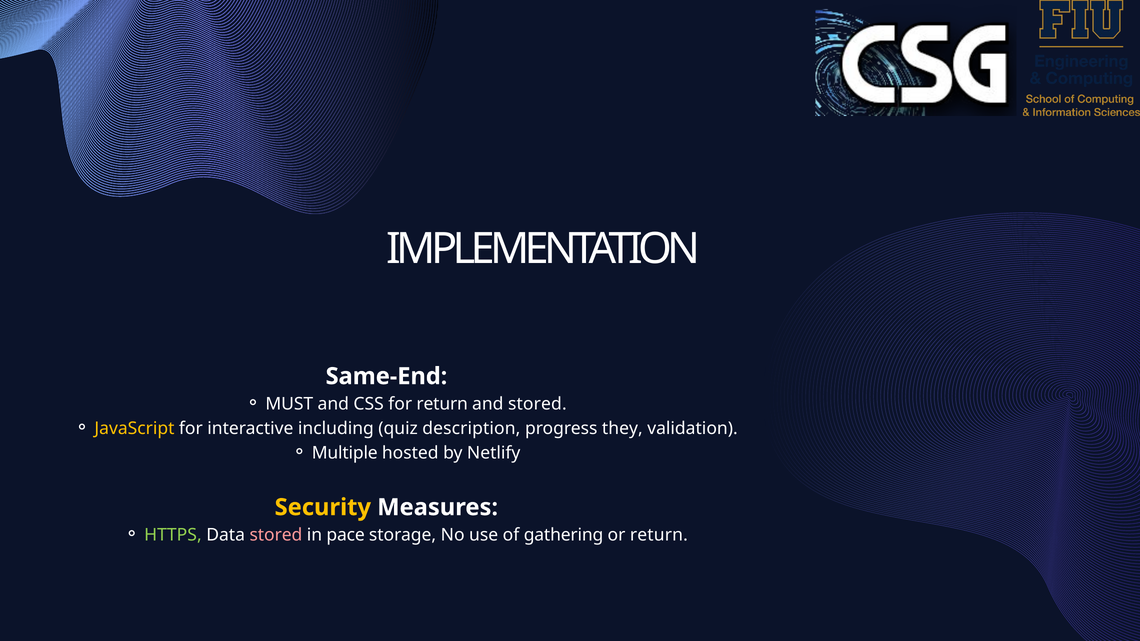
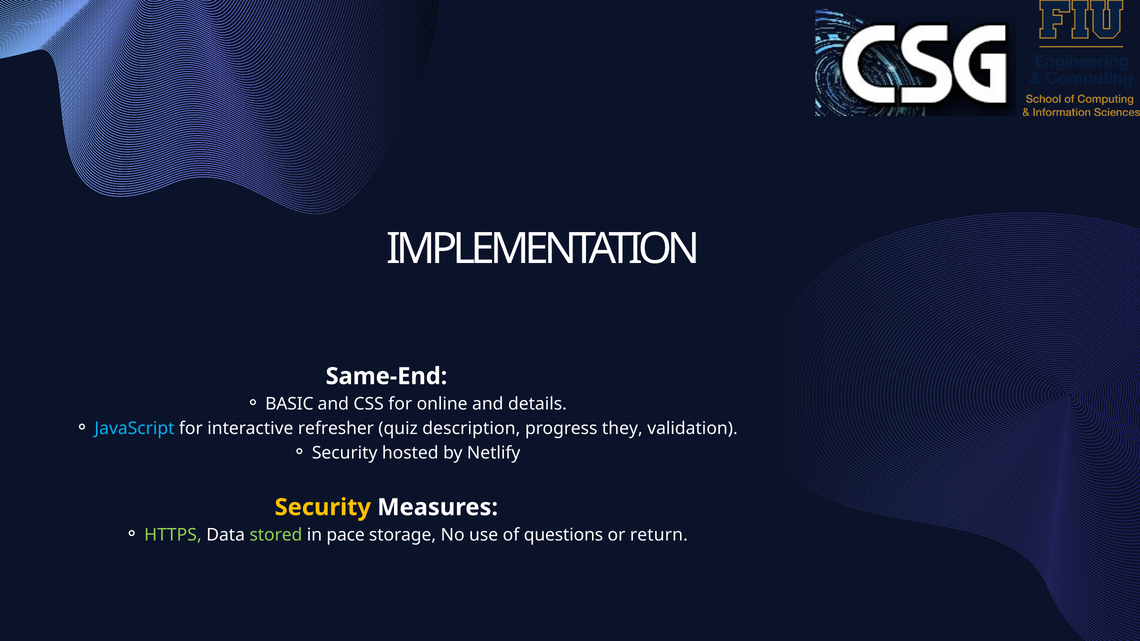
MUST: MUST -> BASIC
for return: return -> online
and stored: stored -> details
JavaScript colour: yellow -> light blue
including: including -> refresher
Multiple at (345, 453): Multiple -> Security
stored at (276, 535) colour: pink -> light green
gathering: gathering -> questions
